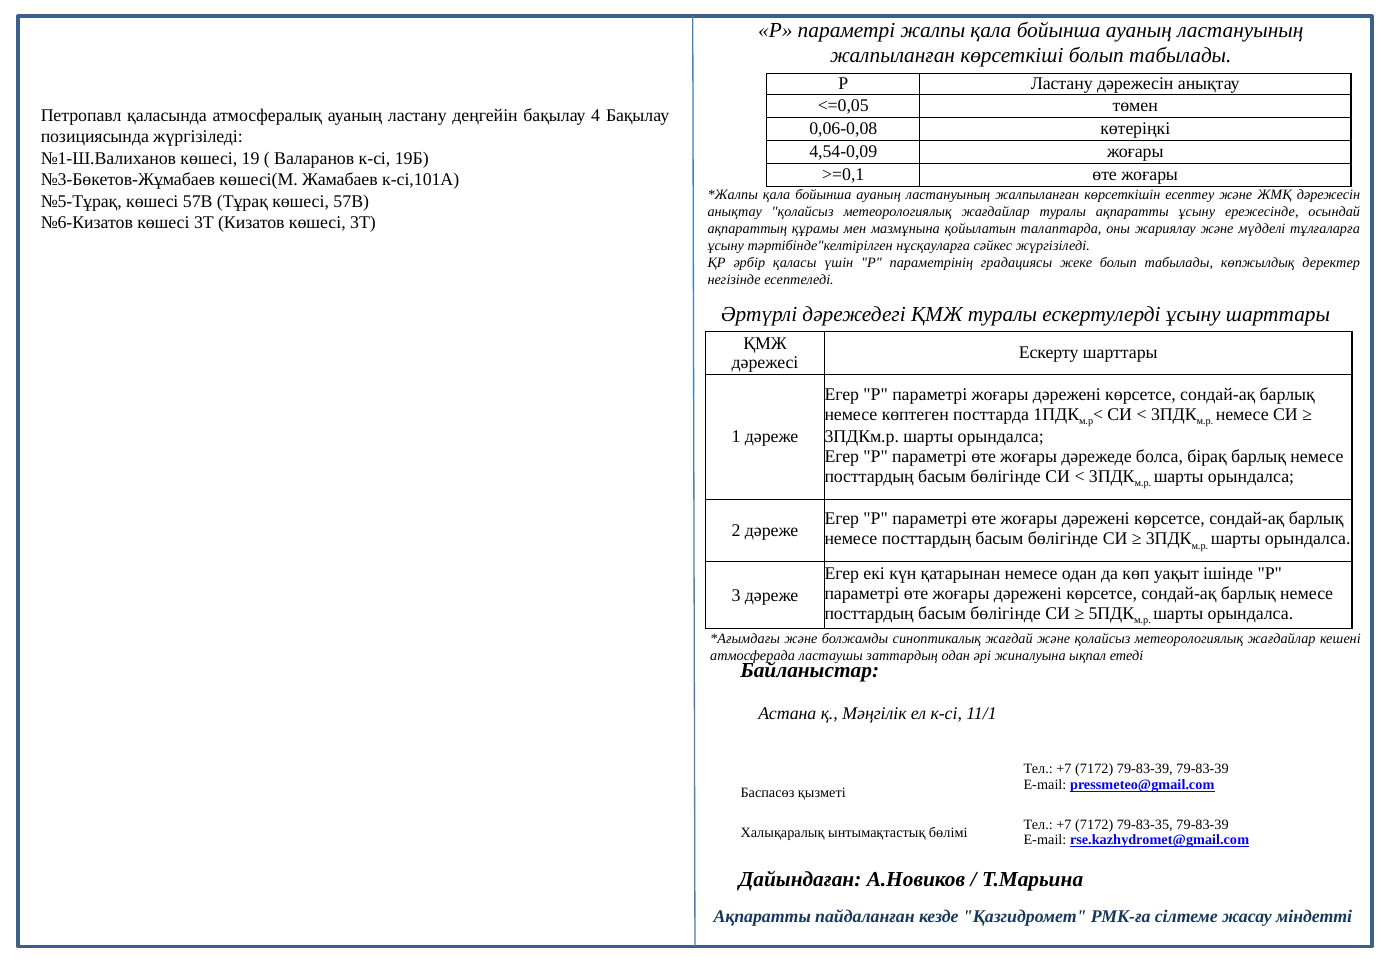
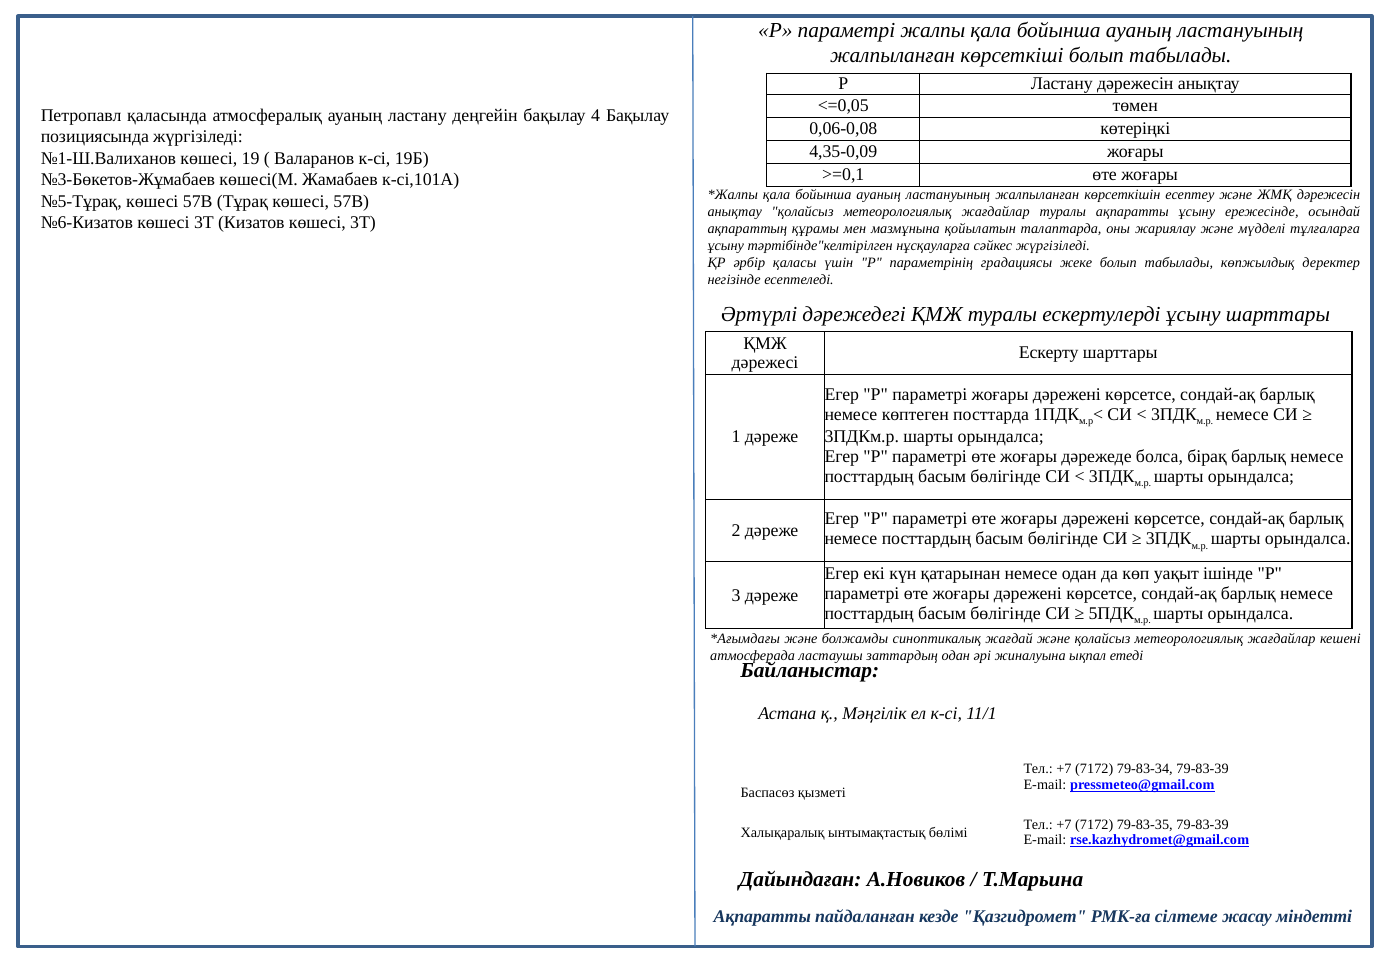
4,54-0,09: 4,54-0,09 -> 4,35-0,09
7172 79-83-39: 79-83-39 -> 79-83-34
